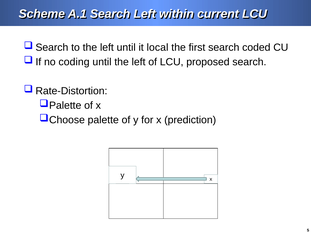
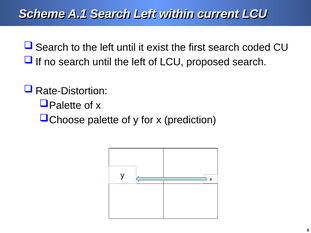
local: local -> exist
no coding: coding -> search
